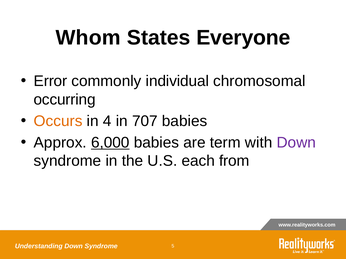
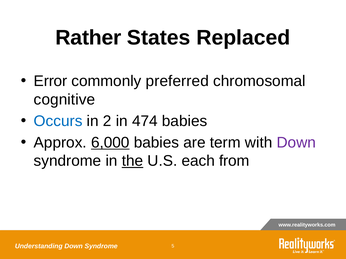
Whom: Whom -> Rather
Everyone: Everyone -> Replaced
individual: individual -> preferred
occurring: occurring -> cognitive
Occurs colour: orange -> blue
4: 4 -> 2
707: 707 -> 474
the underline: none -> present
